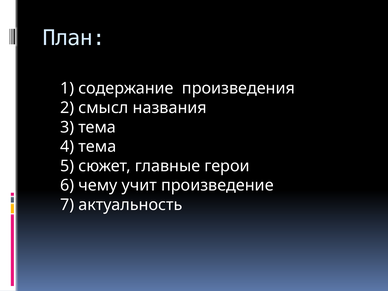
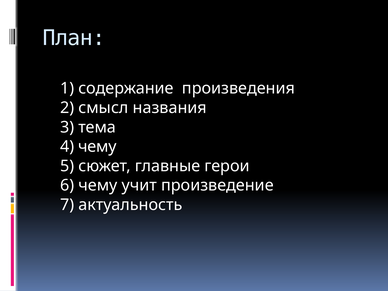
4 тема: тема -> чему
